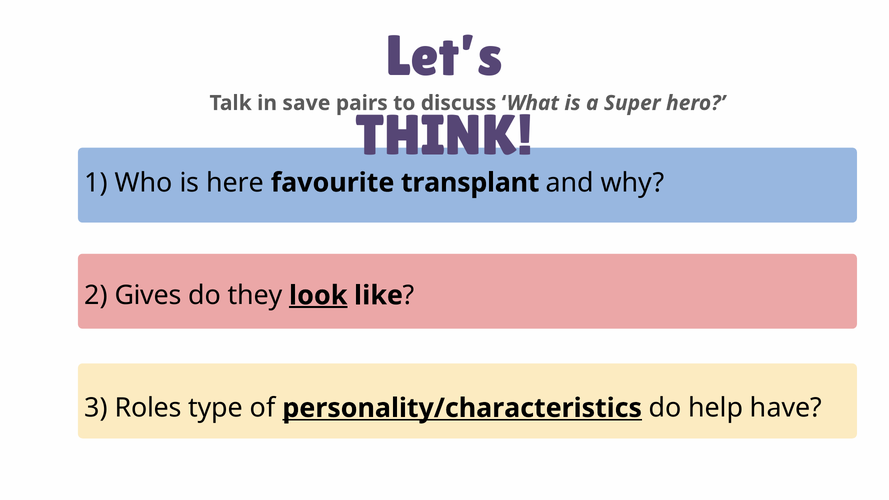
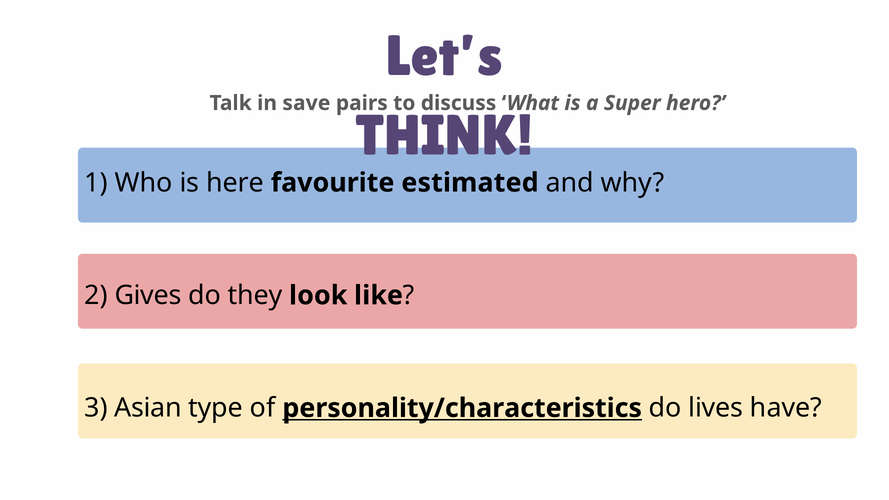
transplant: transplant -> estimated
look underline: present -> none
Roles: Roles -> Asian
help: help -> lives
